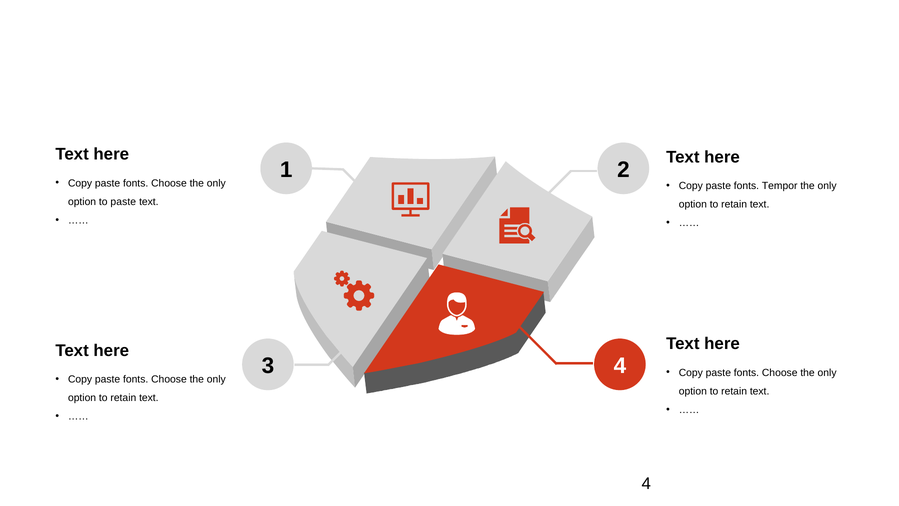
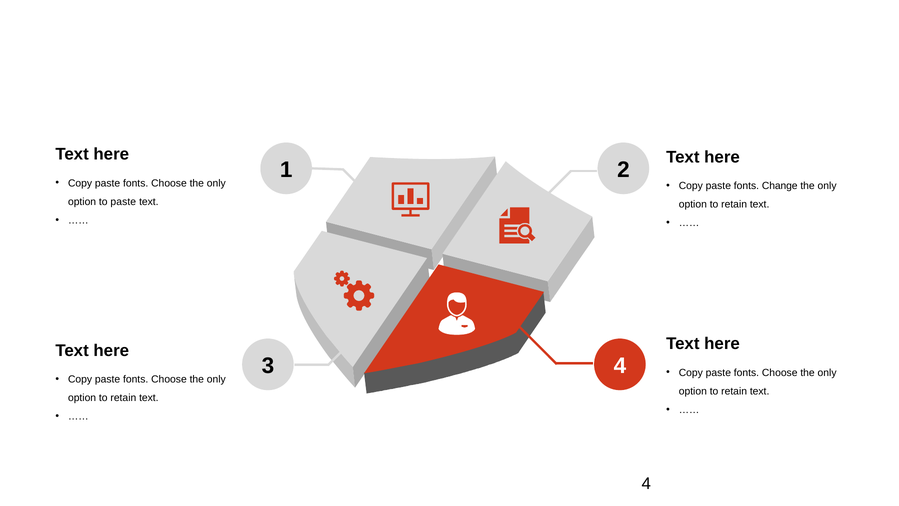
Tempor: Tempor -> Change
